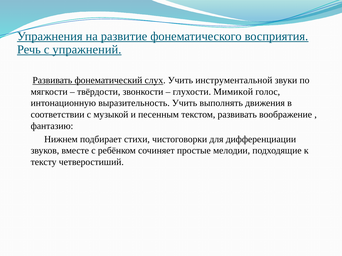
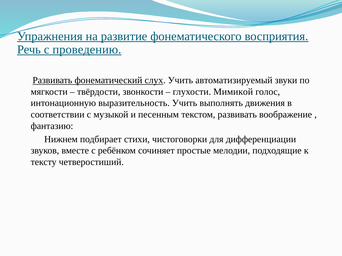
упражнений: упражнений -> проведению
инструментальной: инструментальной -> автоматизируемый
